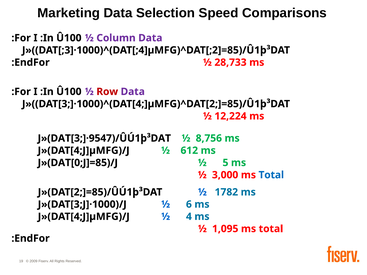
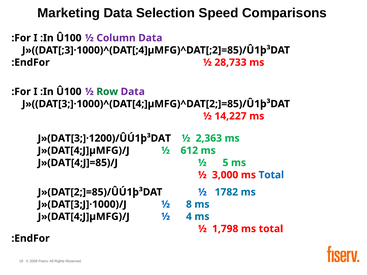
Row colour: red -> green
12,224: 12,224 -> 14,227
J»(DAT[3;]·9547)/ÛÚ1þ³DAT: J»(DAT[3;]·9547)/ÛÚ1þ³DAT -> J»(DAT[3;]·1200)/ÛÚ1þ³DAT
8,756: 8,756 -> 2,363
J»(DAT[0;J]=85)/J: J»(DAT[0;J]=85)/J -> J»(DAT[4;J]=85)/J
6: 6 -> 8
1,095: 1,095 -> 1,798
